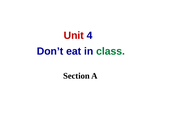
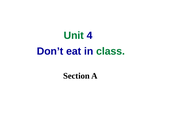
Unit colour: red -> green
